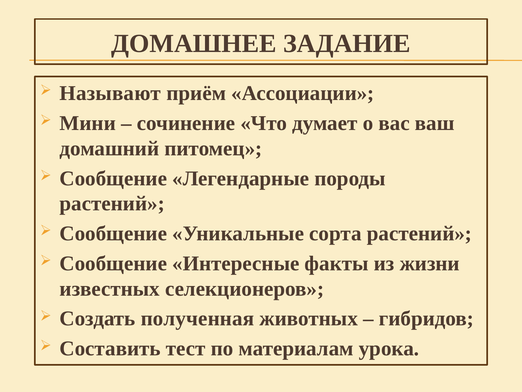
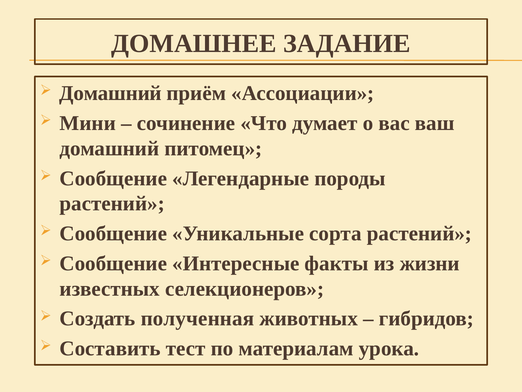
Называют at (110, 93): Называют -> Домашний
